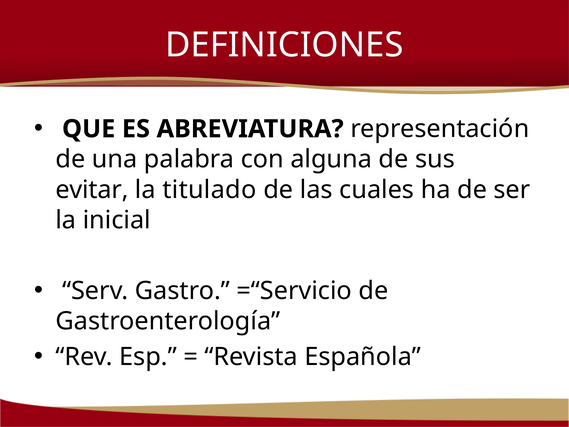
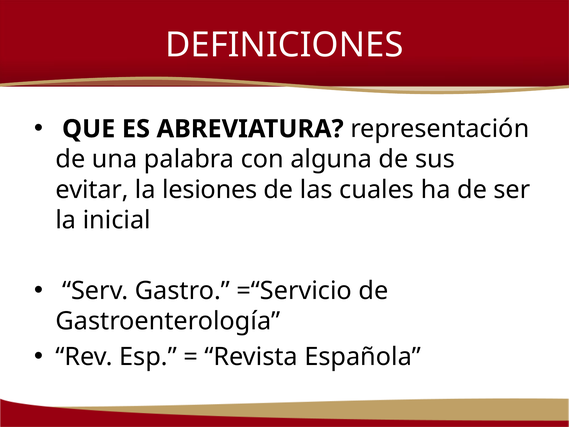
titulado: titulado -> lesiones
